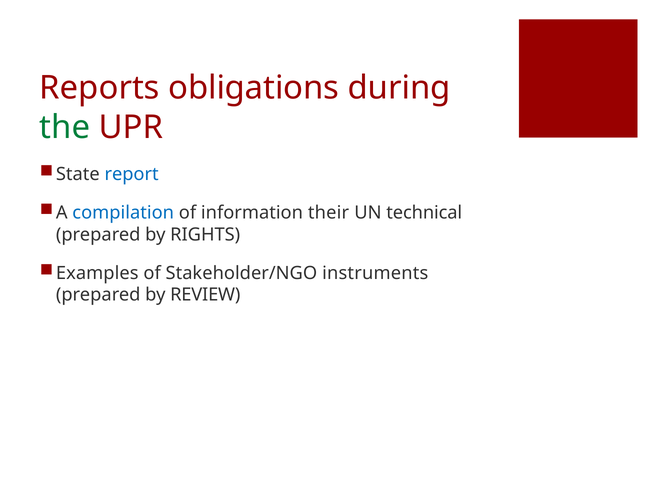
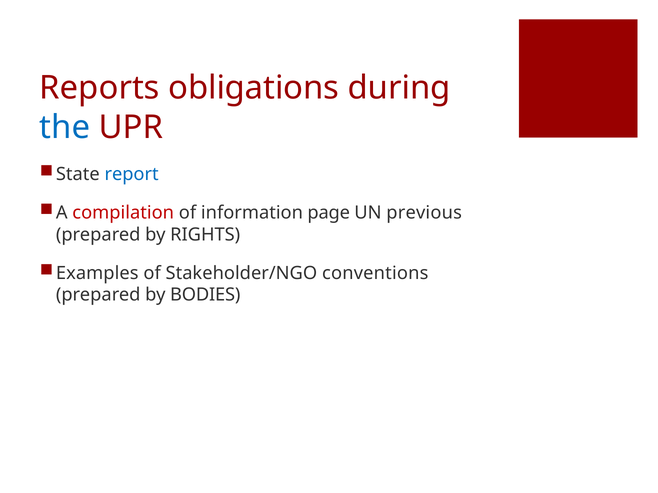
the colour: green -> blue
compilation colour: blue -> red
their: their -> page
technical: technical -> previous
instruments: instruments -> conventions
REVIEW: REVIEW -> BODIES
